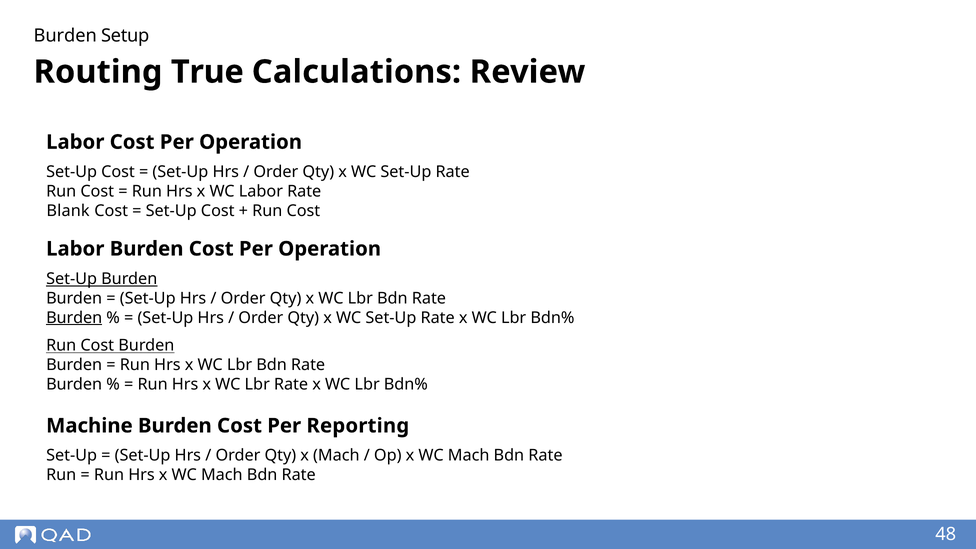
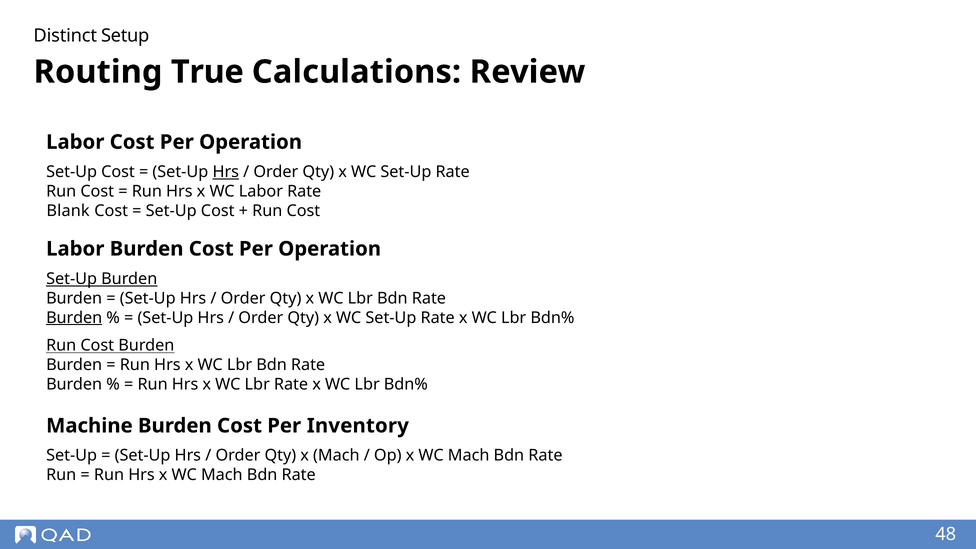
Burden at (65, 36): Burden -> Distinct
Hrs at (226, 172) underline: none -> present
Reporting: Reporting -> Inventory
